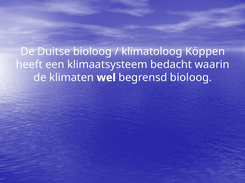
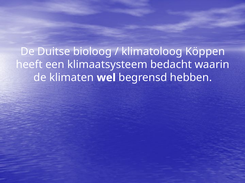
begrensd bioloog: bioloog -> hebben
